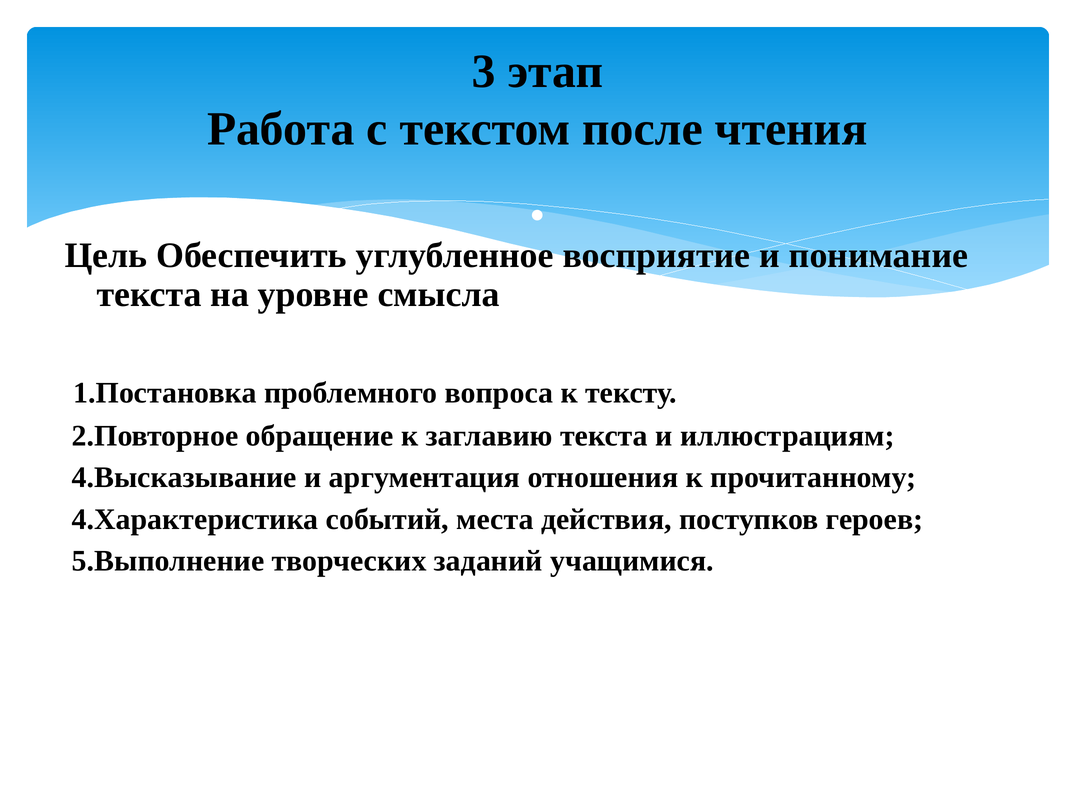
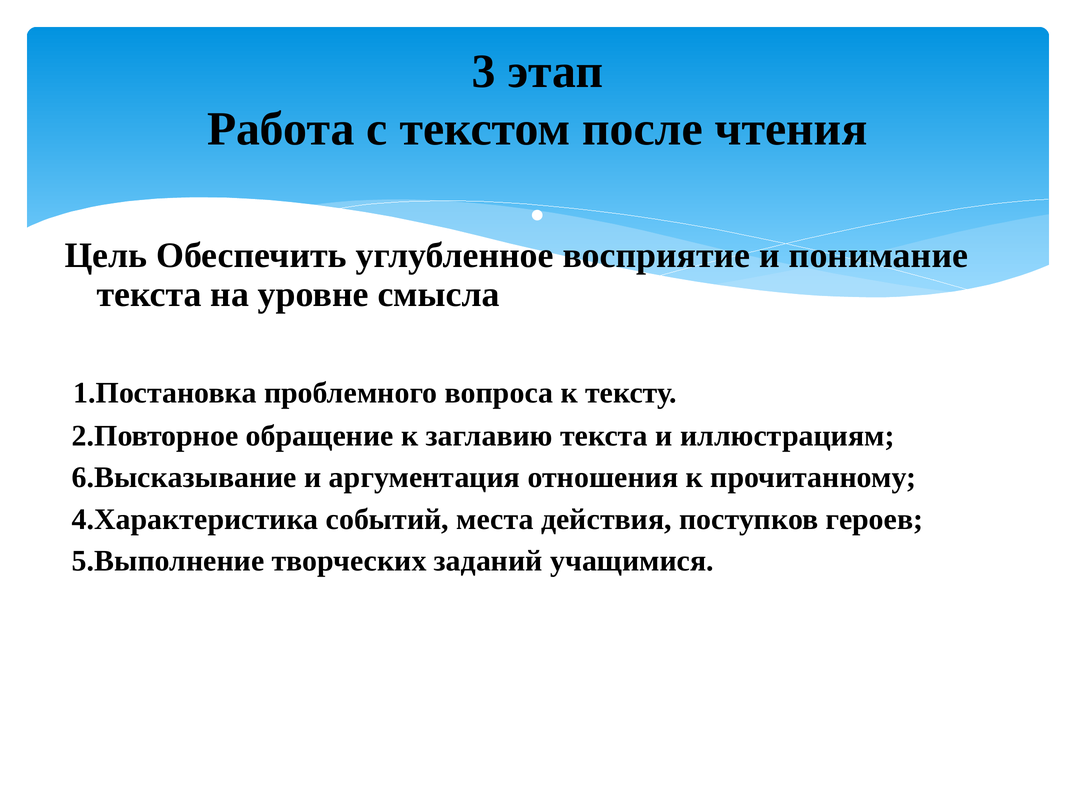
4.Высказывание: 4.Высказывание -> 6.Высказывание
